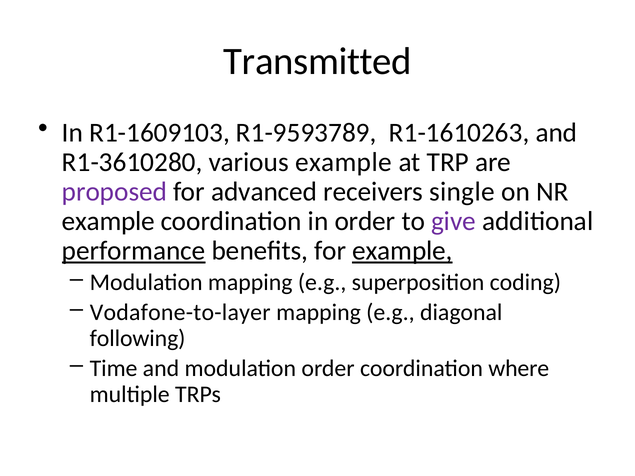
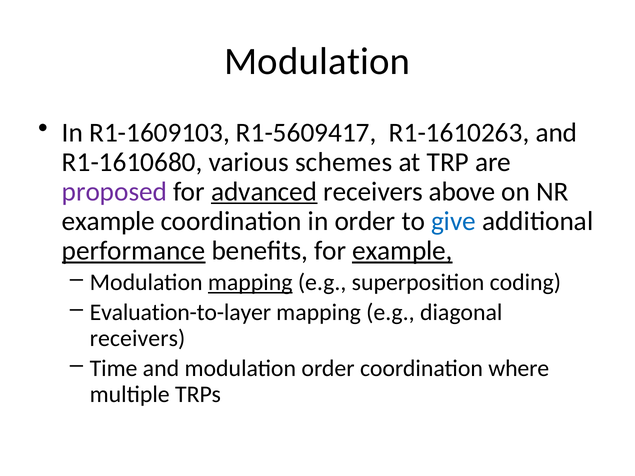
Transmitted at (318, 61): Transmitted -> Modulation
R1-9593789: R1-9593789 -> R1-5609417
R1-3610280: R1-3610280 -> R1-1610680
various example: example -> schemes
advanced underline: none -> present
single: single -> above
give colour: purple -> blue
mapping at (250, 282) underline: none -> present
Vodafone-to-layer: Vodafone-to-layer -> Evaluation-to-layer
following at (138, 338): following -> receivers
